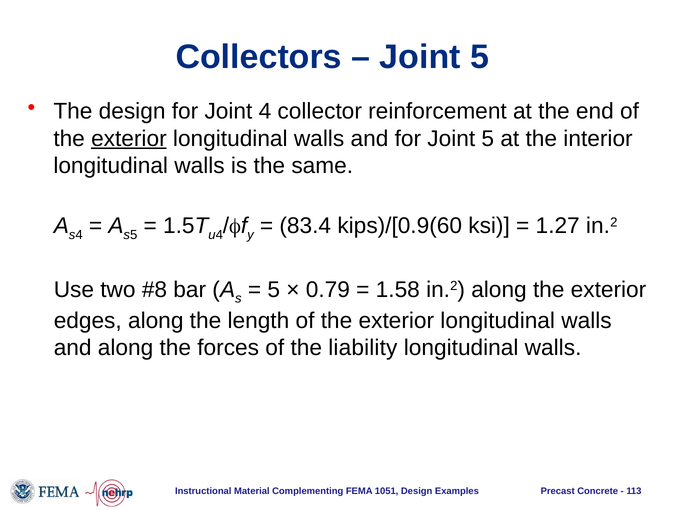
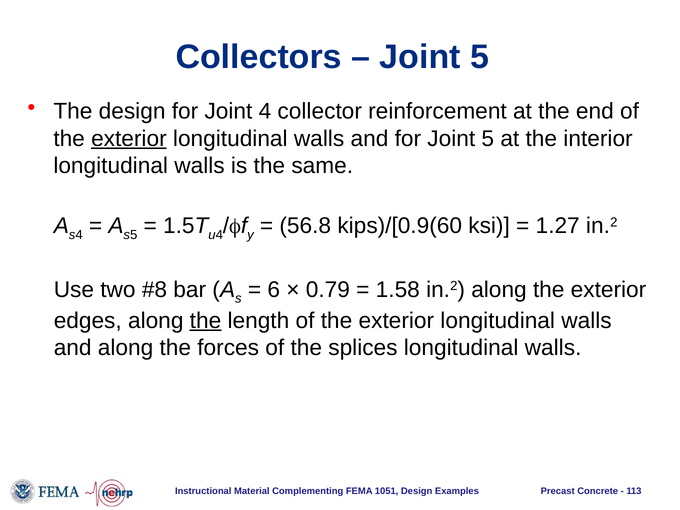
83.4: 83.4 -> 56.8
5 at (274, 290): 5 -> 6
the at (205, 321) underline: none -> present
liability: liability -> splices
